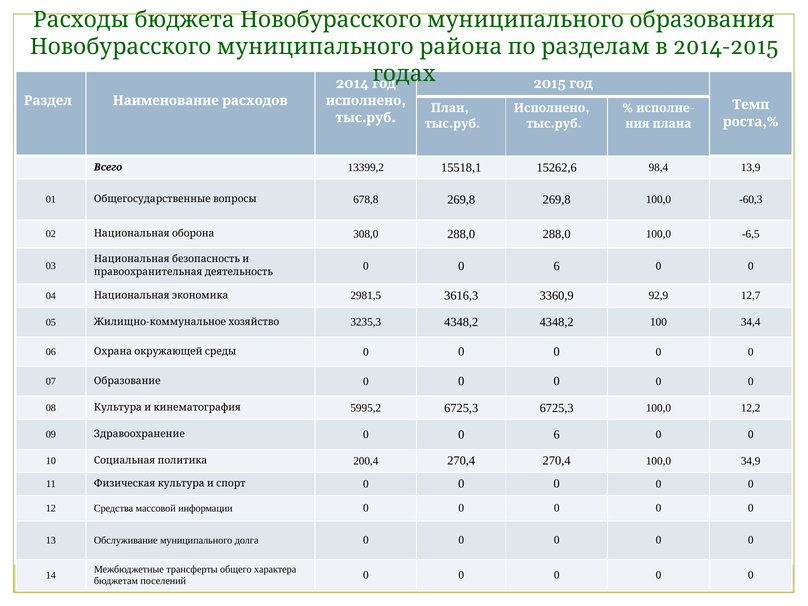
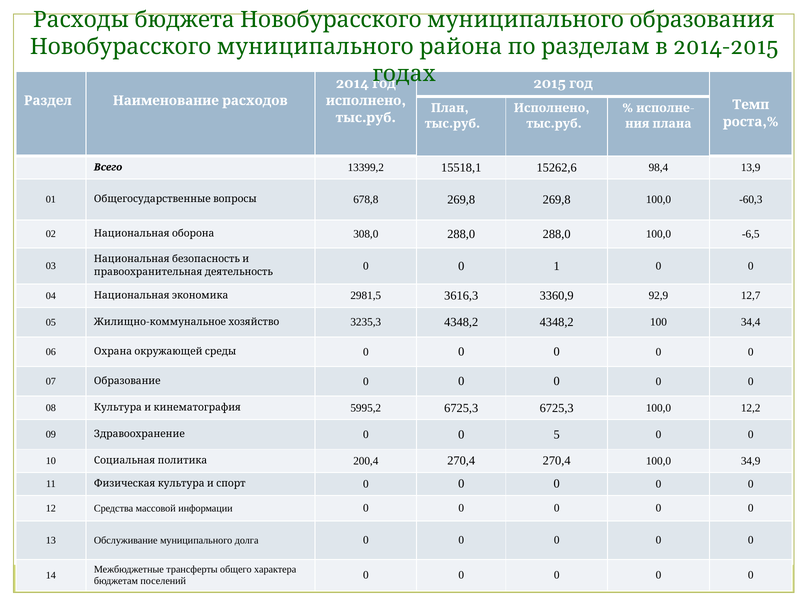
6 at (557, 266): 6 -> 1
Здравоохранение 0 0 6: 6 -> 5
